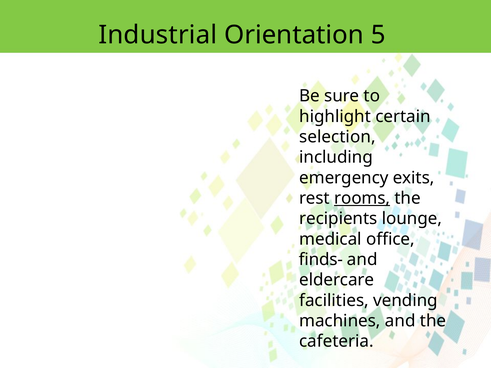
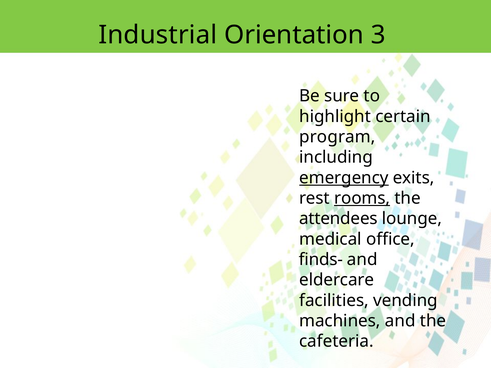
5: 5 -> 3
selection: selection -> program
emergency underline: none -> present
recipients: recipients -> attendees
